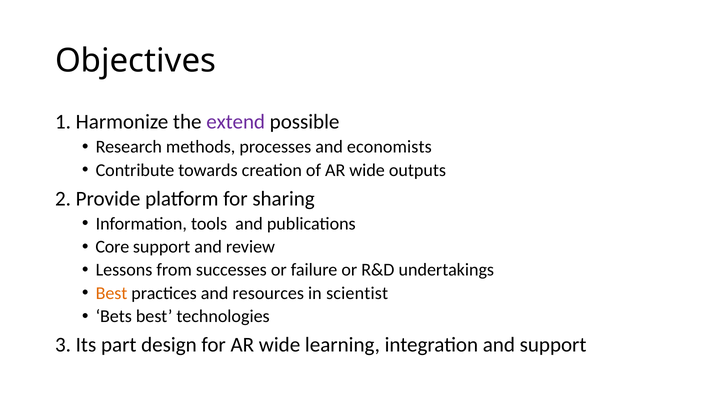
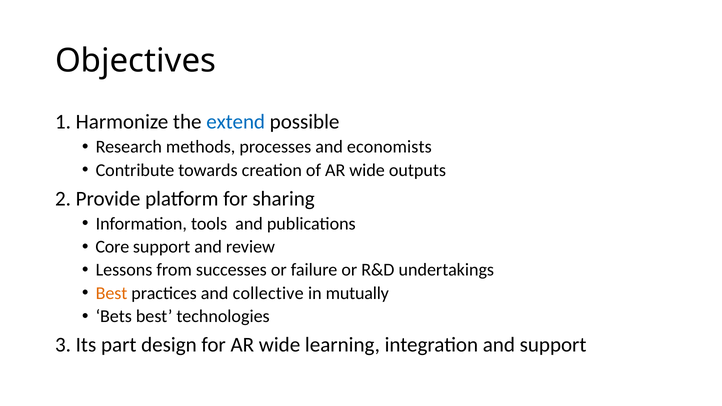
extend colour: purple -> blue
resources: resources -> collective
scientist: scientist -> mutually
